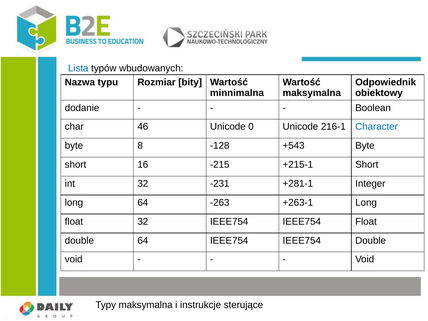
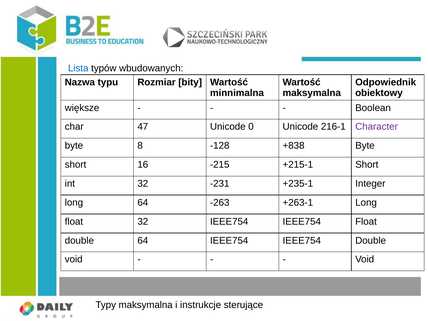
dodanie: dodanie -> większe
46: 46 -> 47
Character colour: blue -> purple
+543: +543 -> +838
+281-1: +281-1 -> +235-1
